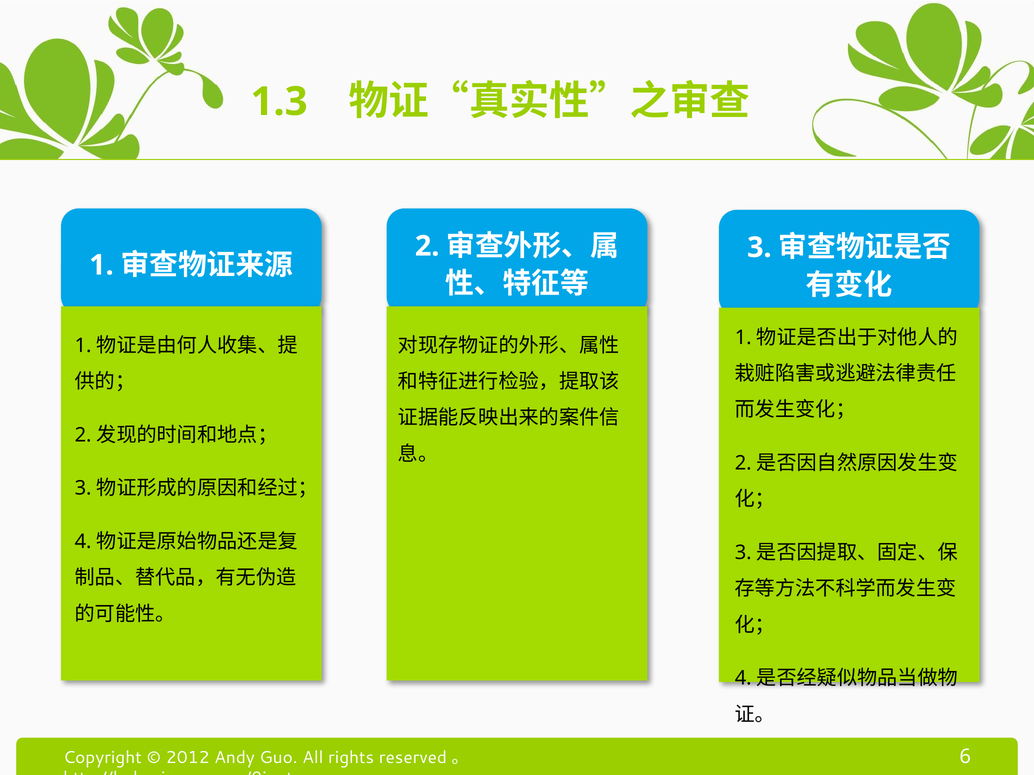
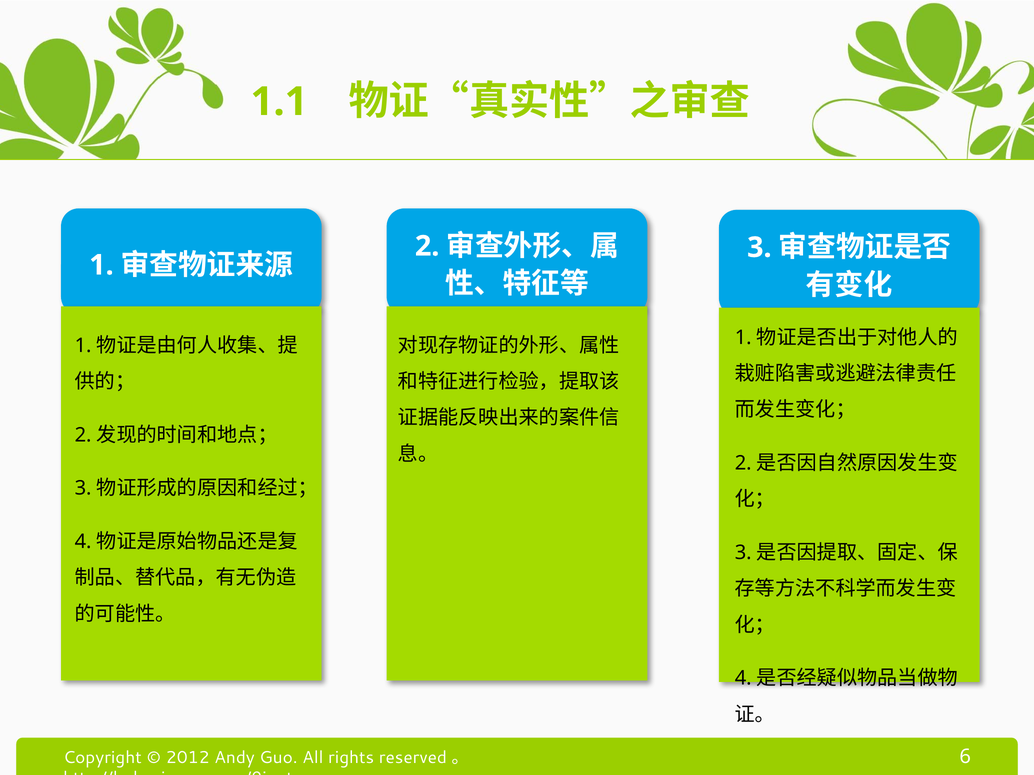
1.3: 1.3 -> 1.1
